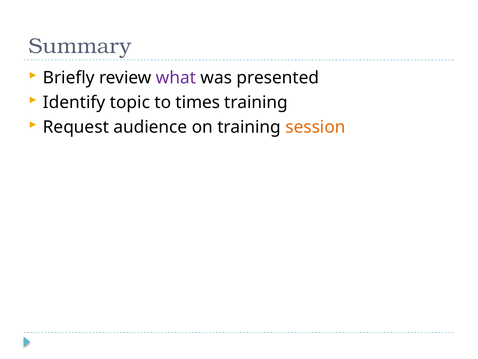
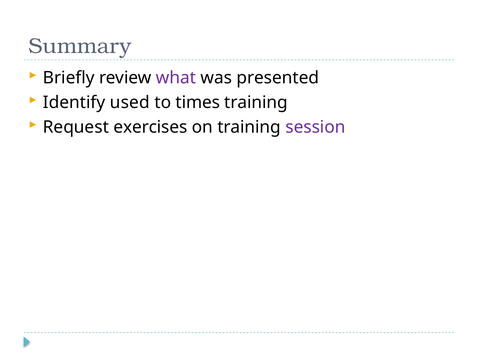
topic: topic -> used
audience: audience -> exercises
session colour: orange -> purple
